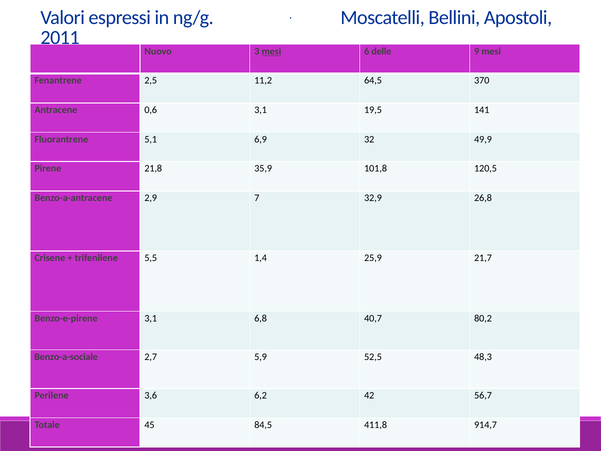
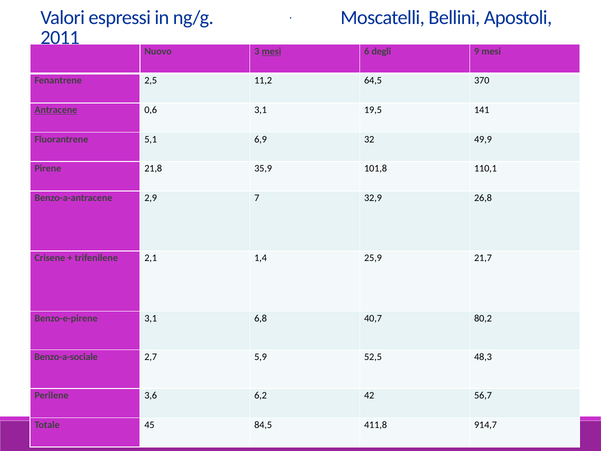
delle: delle -> degli
Antracene underline: none -> present
120,5: 120,5 -> 110,1
5,5: 5,5 -> 2,1
